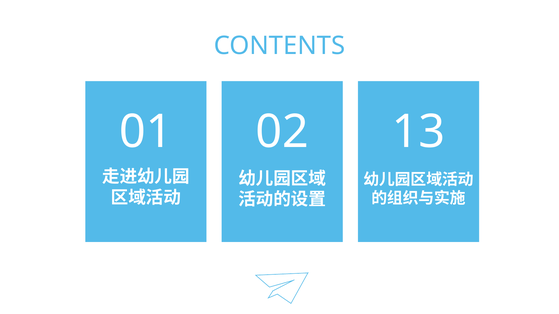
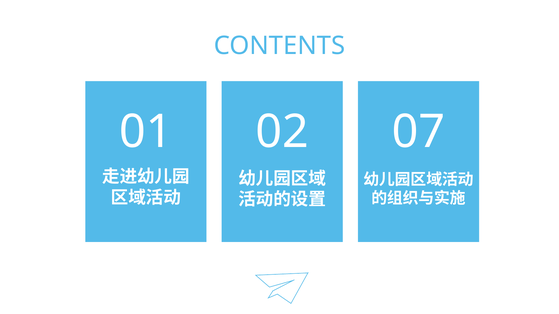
13: 13 -> 07
